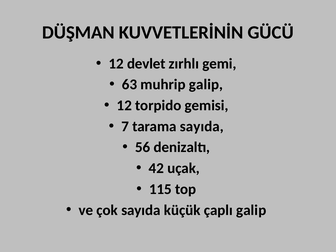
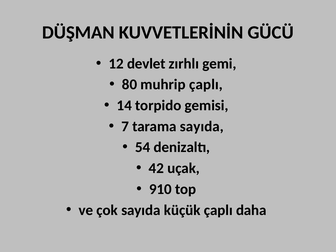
63: 63 -> 80
muhrip galip: galip -> çaplı
12 at (124, 105): 12 -> 14
56: 56 -> 54
115: 115 -> 910
çaplı galip: galip -> daha
